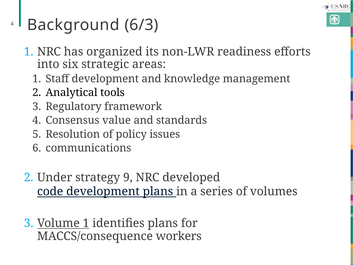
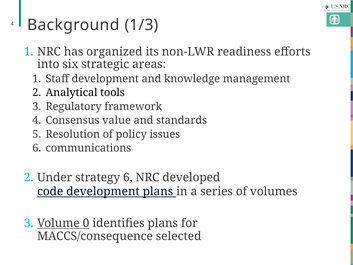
6/3: 6/3 -> 1/3
strategy 9: 9 -> 6
Volume 1: 1 -> 0
workers: workers -> selected
